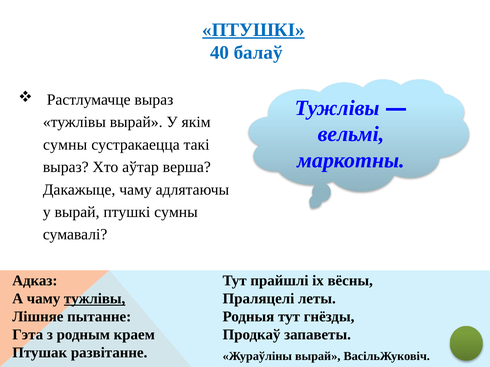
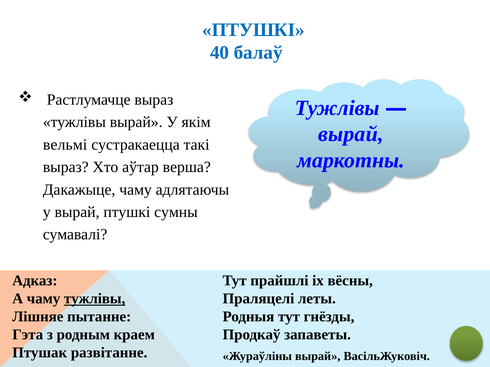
ПТУШКІ at (253, 30) underline: present -> none
вельмі at (351, 134): вельмі -> вырай
сумны at (65, 145): сумны -> вельмі
